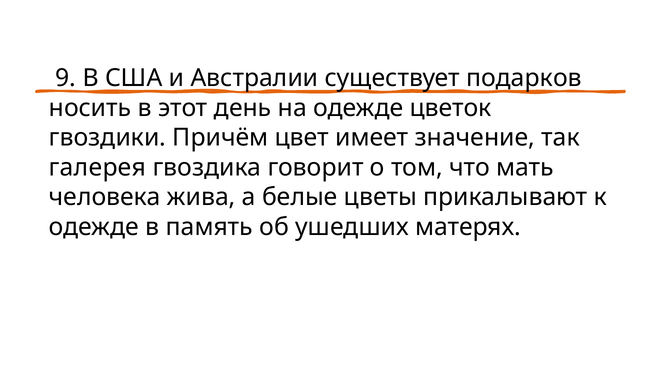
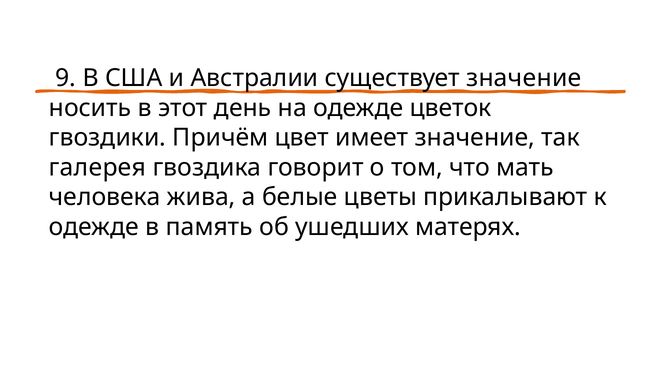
существует подарков: подарков -> значение
